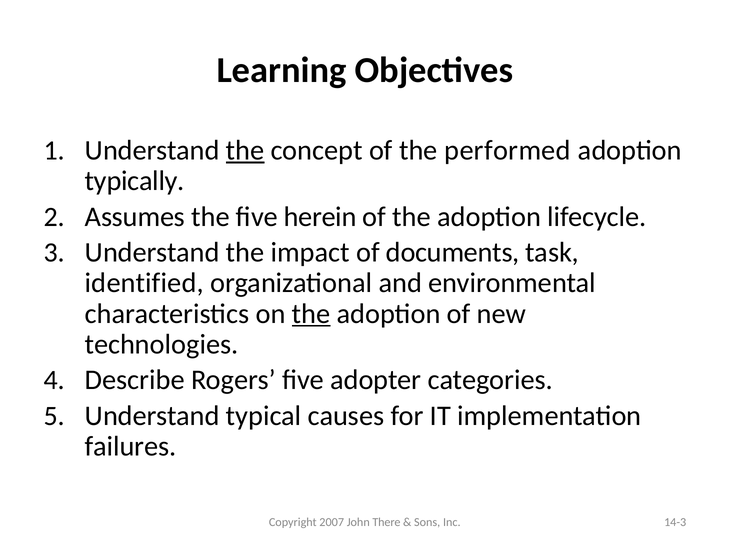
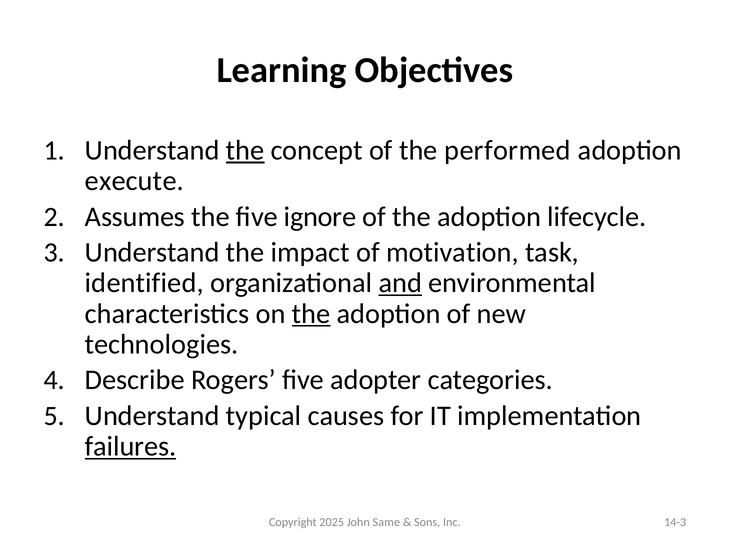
typically: typically -> execute
herein: herein -> ignore
documents: documents -> motivation
and underline: none -> present
failures underline: none -> present
2007: 2007 -> 2025
There: There -> Same
